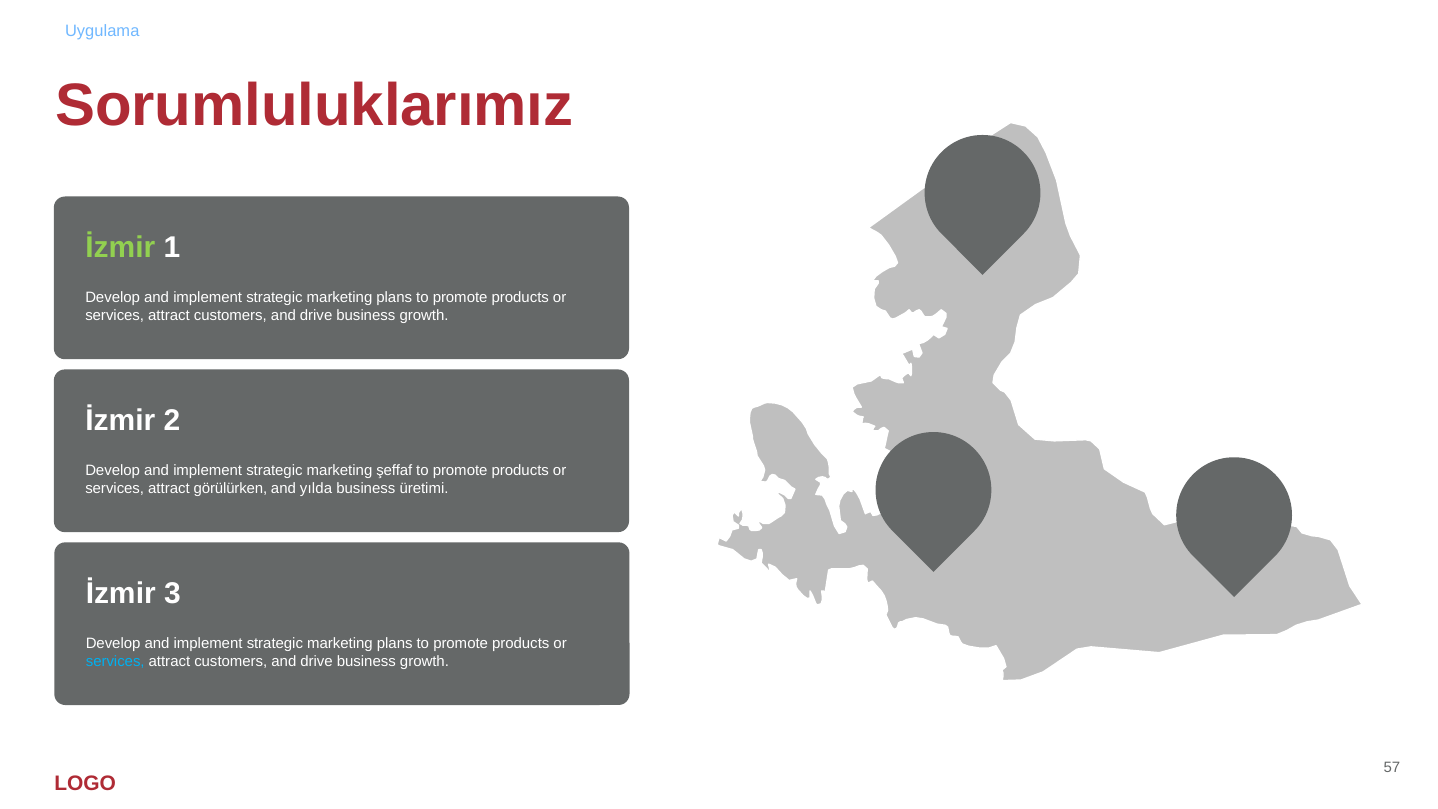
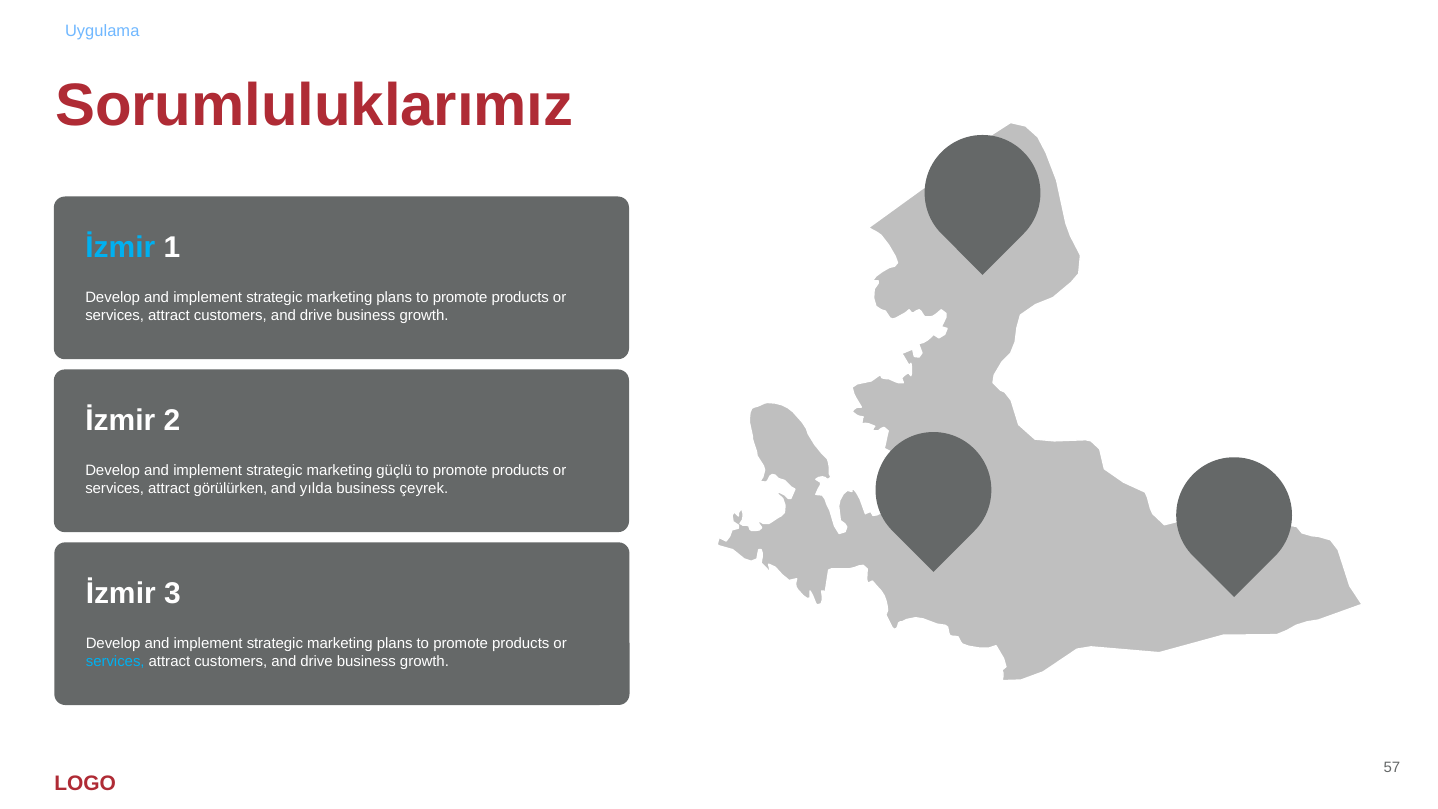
İzmir at (120, 248) colour: light green -> light blue
şeffaf: şeffaf -> güçlü
üretimi: üretimi -> çeyrek
